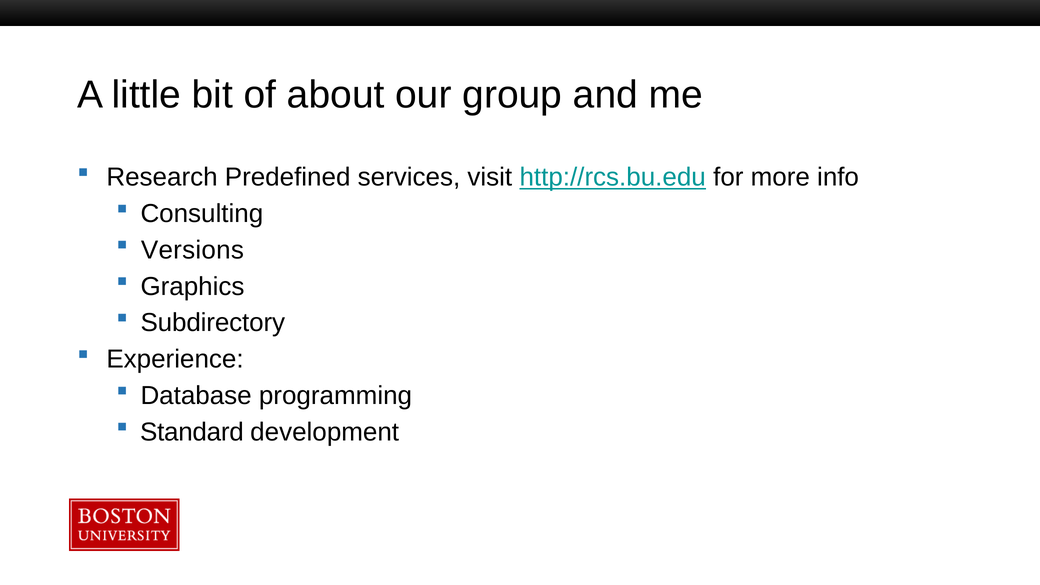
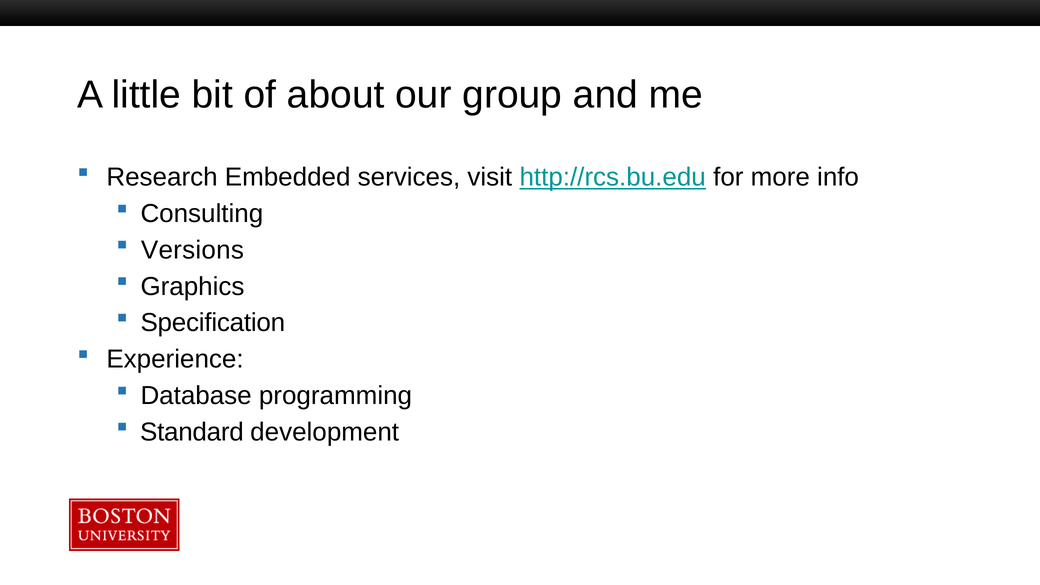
Predefined: Predefined -> Embedded
Subdirectory: Subdirectory -> Specification
